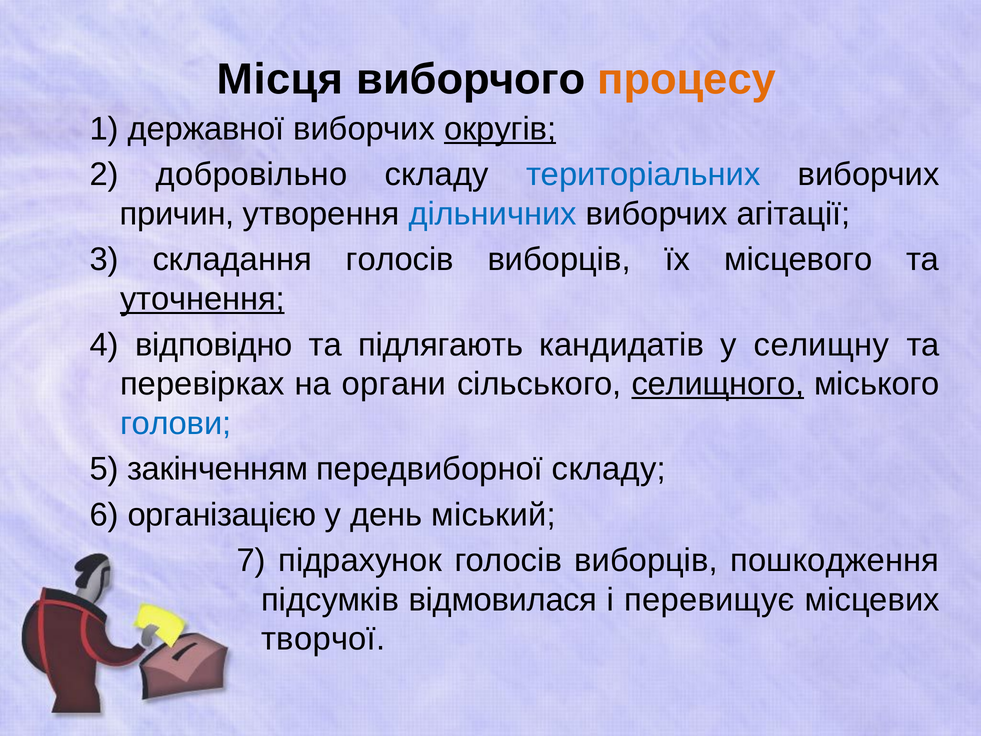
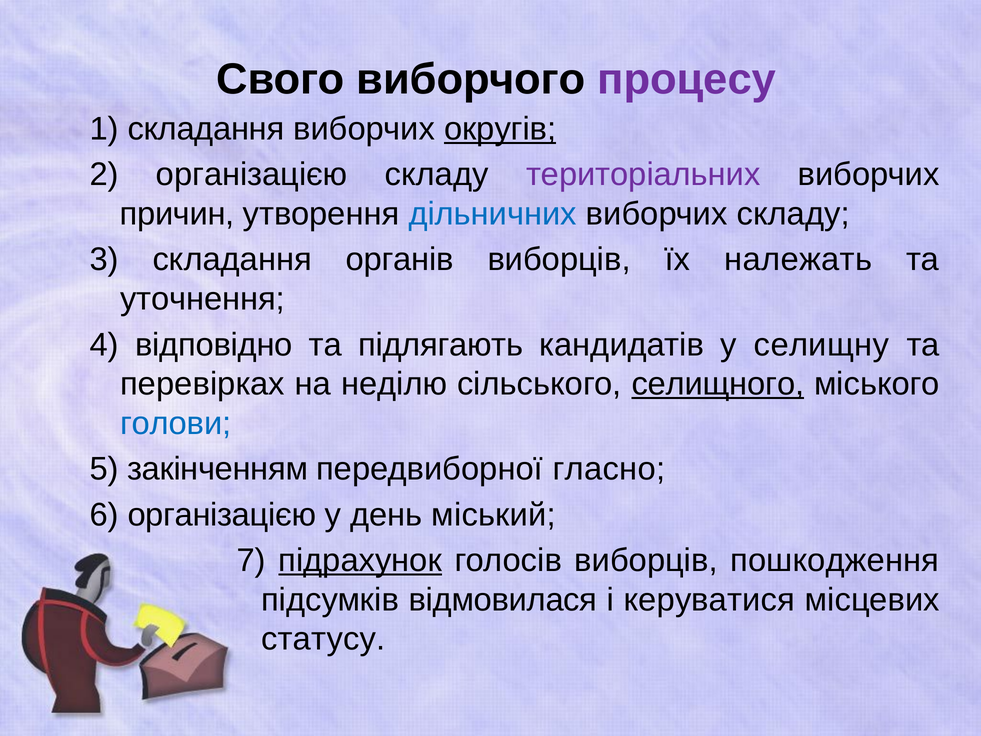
Місця: Місця -> Свого
процесу colour: orange -> purple
1 державної: державної -> складання
2 добровільно: добровільно -> організацією
територіальних colour: blue -> purple
виборчих агітації: агітації -> складу
складання голосів: голосів -> органів
місцевого: місцевого -> належать
уточнення underline: present -> none
органи: органи -> неділю
передвиборної складу: складу -> гласно
підрахунок underline: none -> present
перевищує: перевищує -> керуватися
творчої: творчої -> статусу
